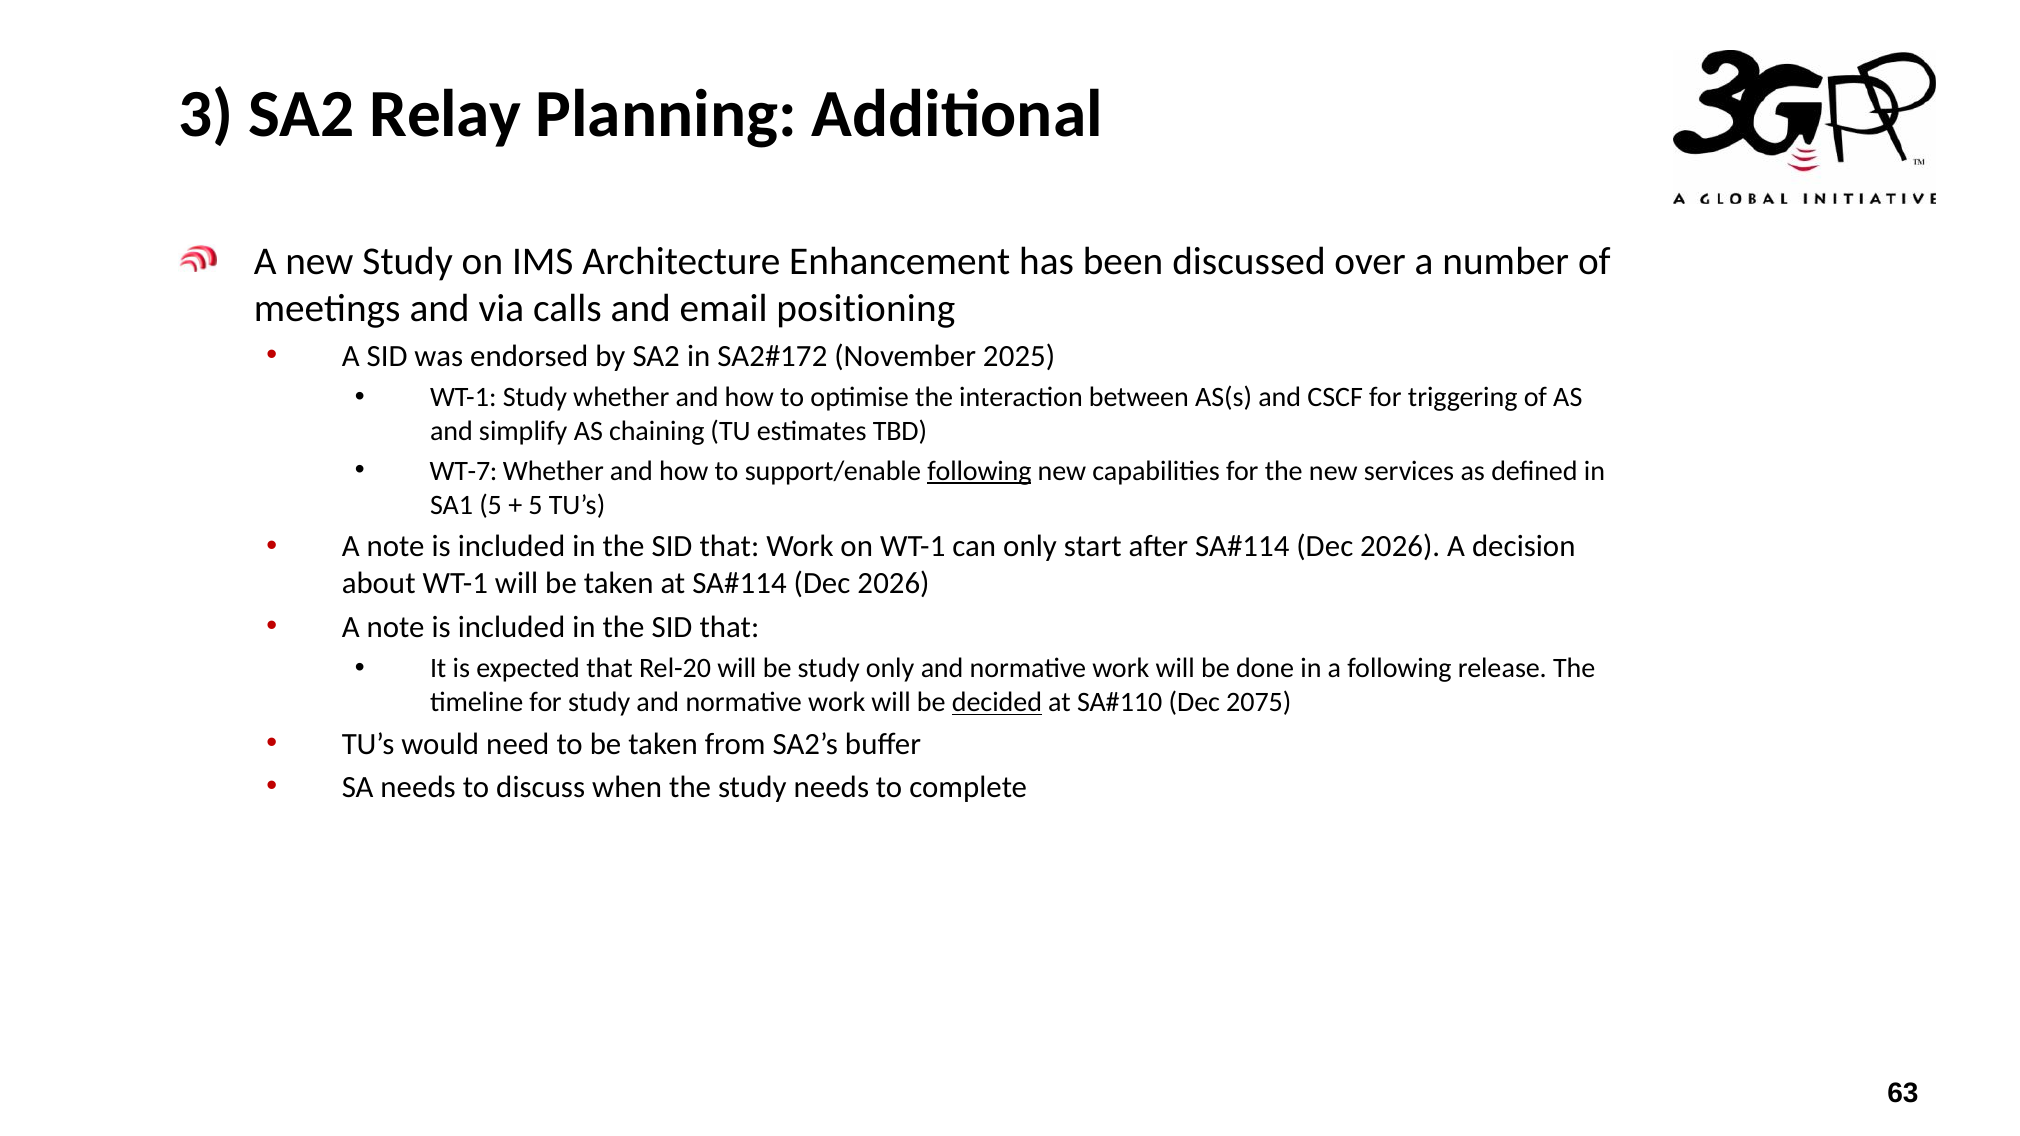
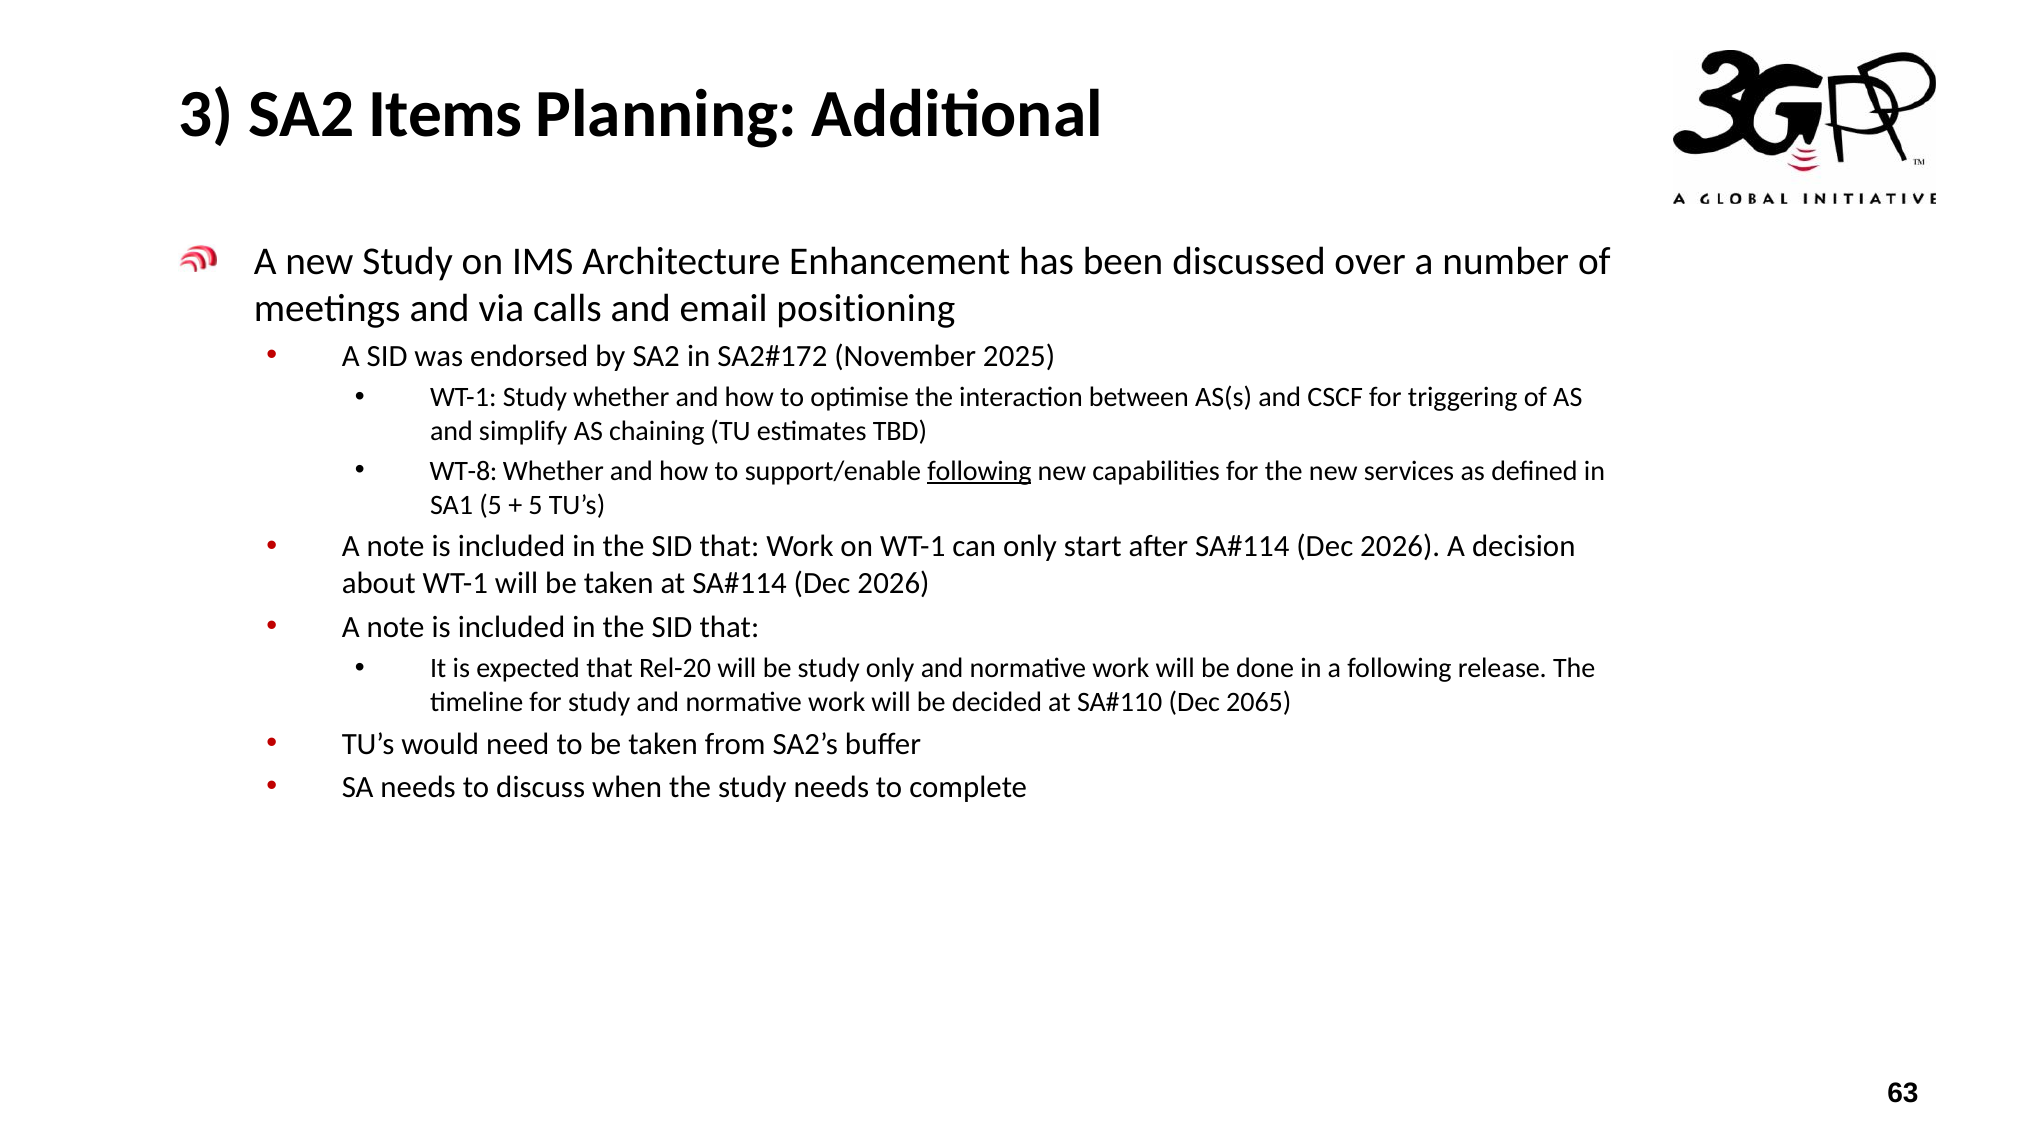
Relay: Relay -> Items
WT-7: WT-7 -> WT-8
decided underline: present -> none
2075: 2075 -> 2065
